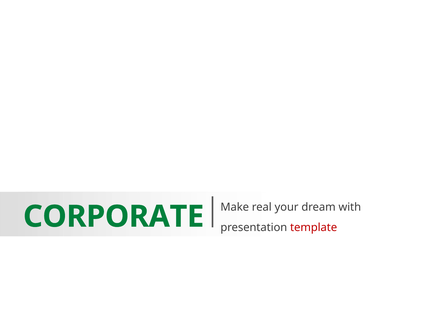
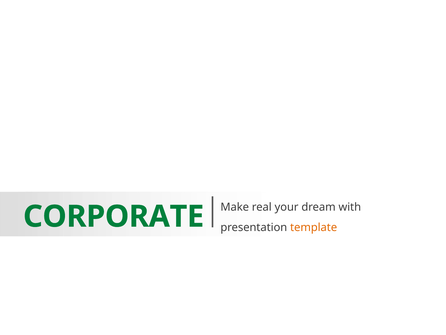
template colour: red -> orange
